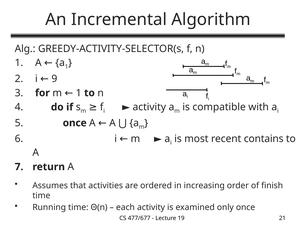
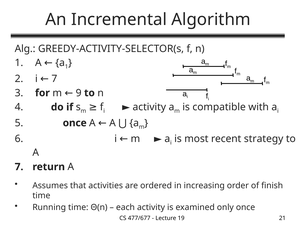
i 9: 9 -> 7
m 1: 1 -> 9
contains: contains -> strategy
